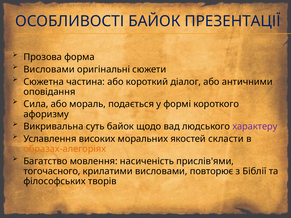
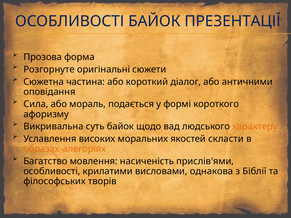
Висловами at (49, 69): Висловами -> Розгорнуте
характеру colour: purple -> orange
тогочасного at (52, 171): тогочасного -> особливості
повторює: повторює -> однакова
